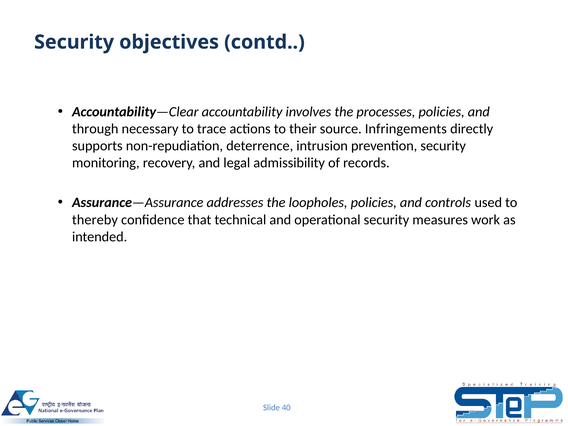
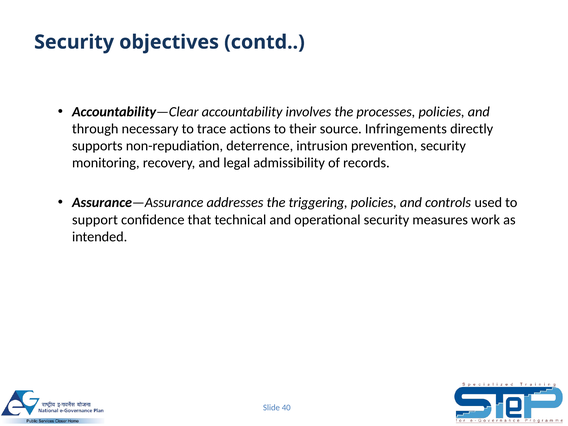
loopholes: loopholes -> triggering
thereby: thereby -> support
